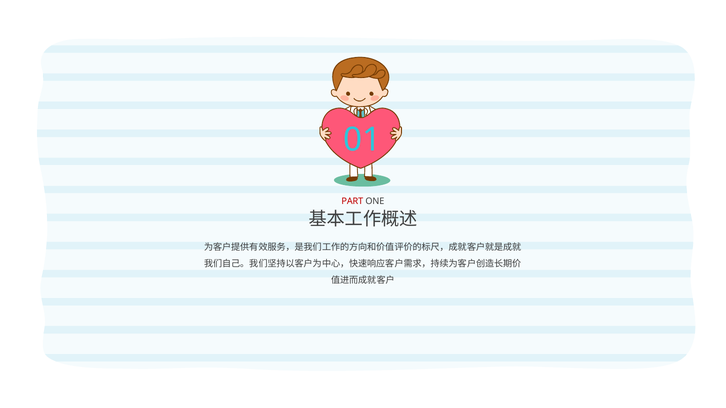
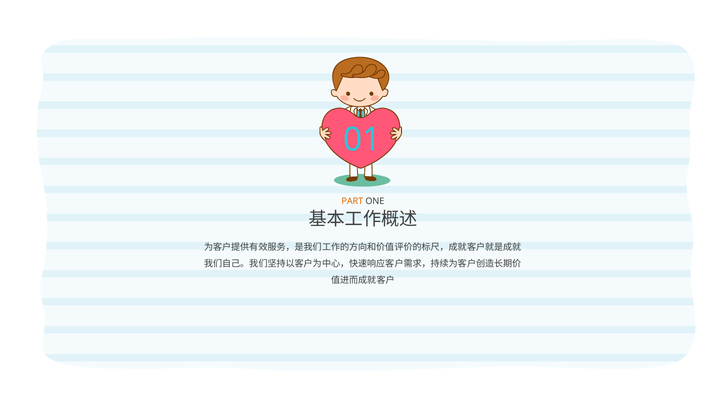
PART colour: red -> orange
